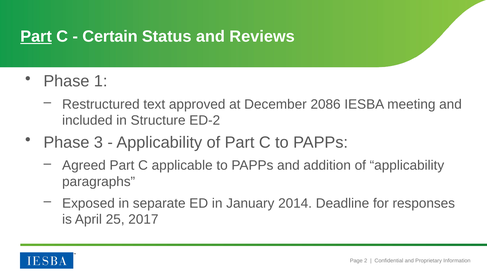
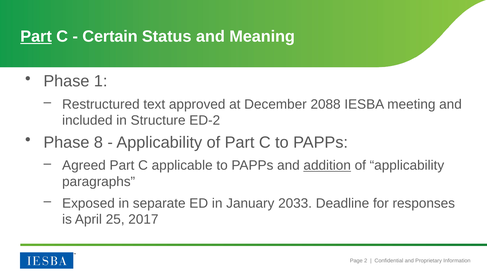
Reviews: Reviews -> Meaning
2086: 2086 -> 2088
3: 3 -> 8
addition underline: none -> present
2014: 2014 -> 2033
